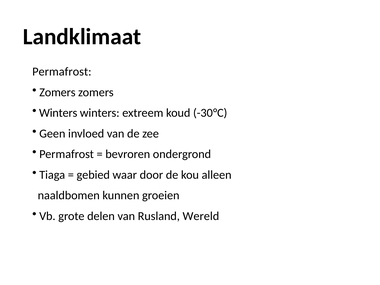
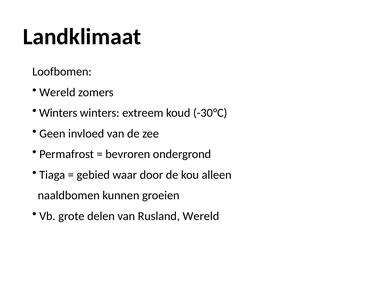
Permafrost at (62, 72): Permafrost -> Loofbomen
Zomers at (57, 92): Zomers -> Wereld
